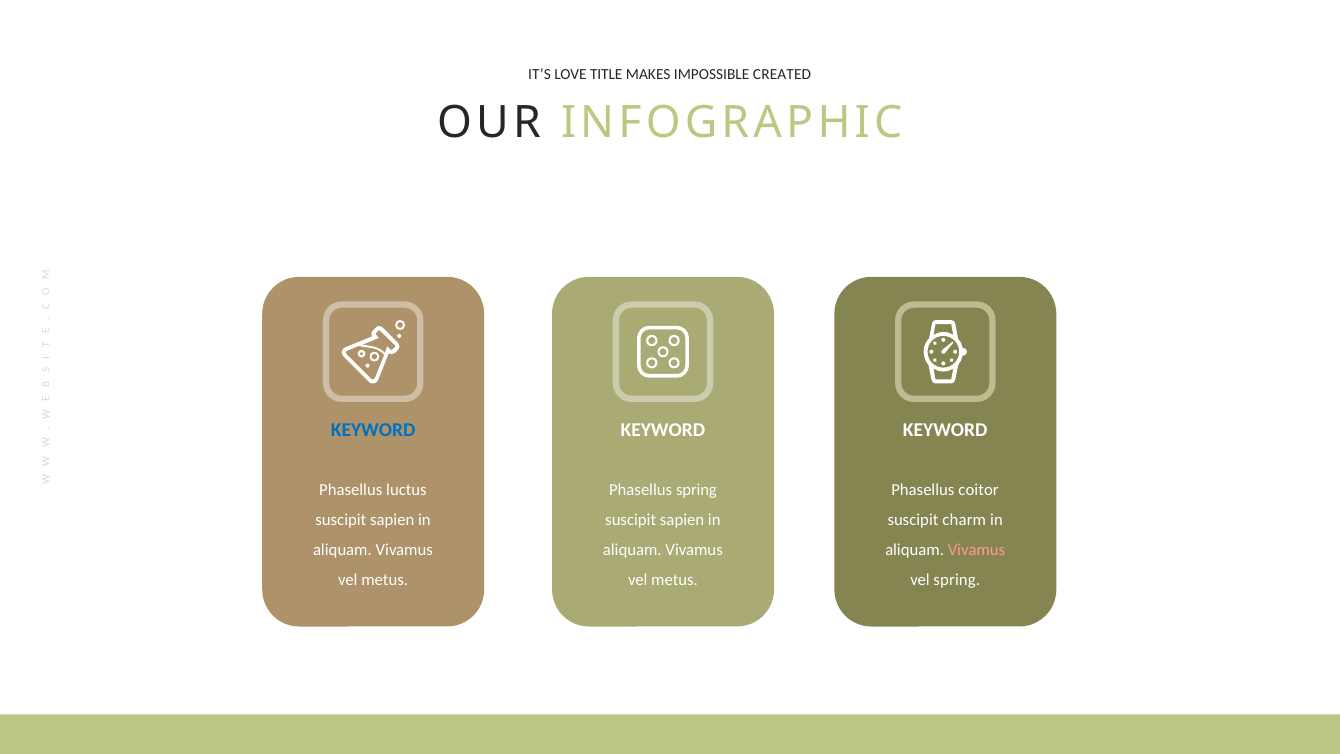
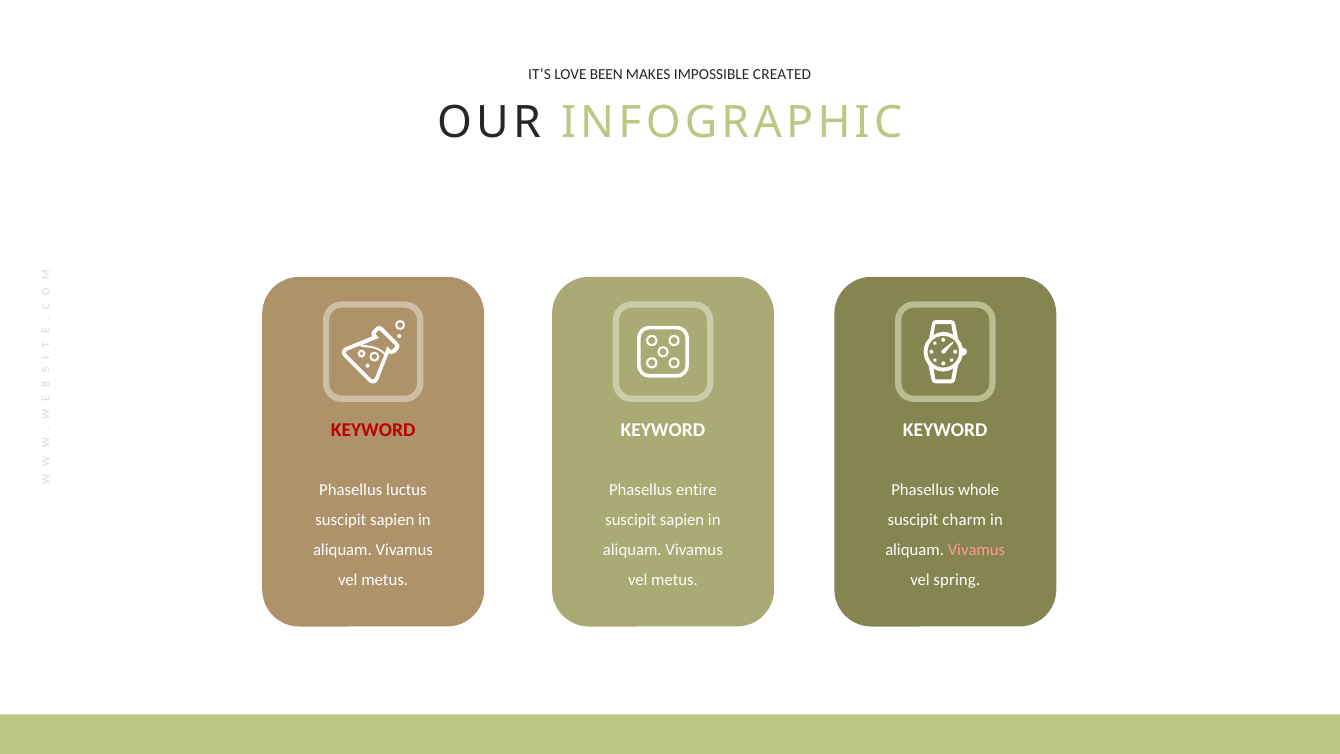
TITLE: TITLE -> BEEN
KEYWORD at (373, 430) colour: blue -> red
Phasellus spring: spring -> entire
coitor: coitor -> whole
